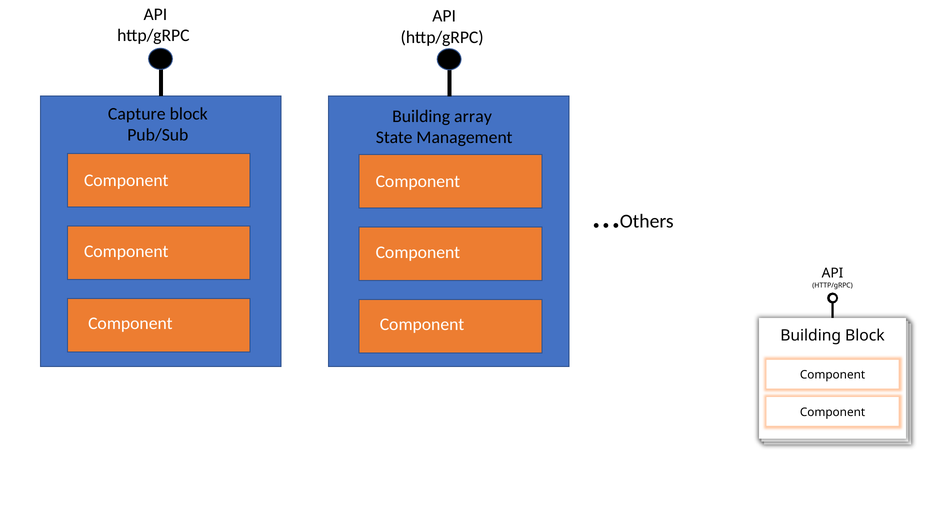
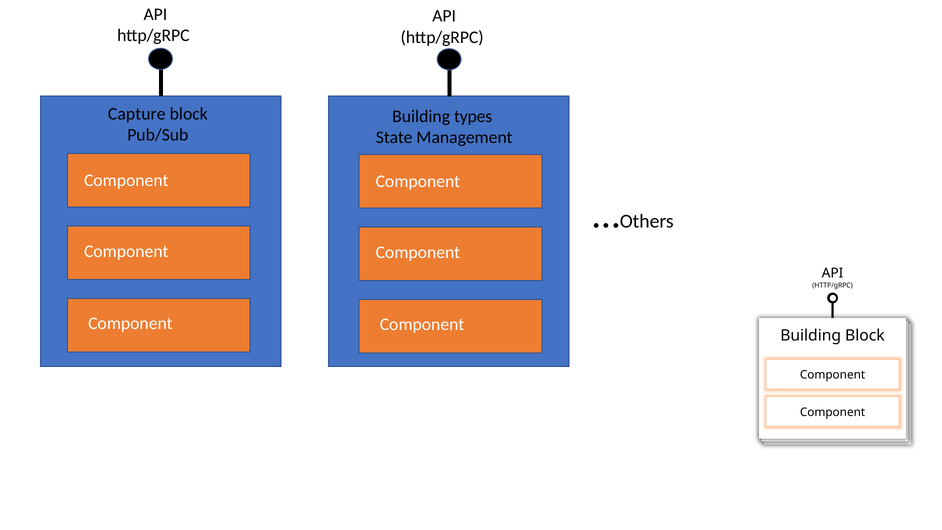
array: array -> types
